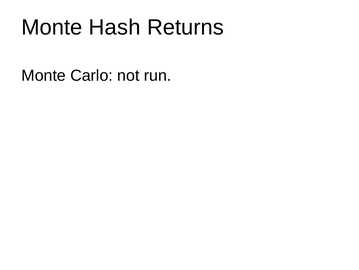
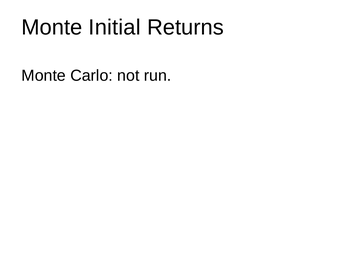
Hash: Hash -> Initial
